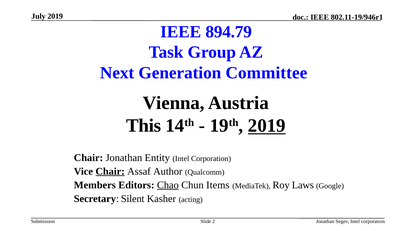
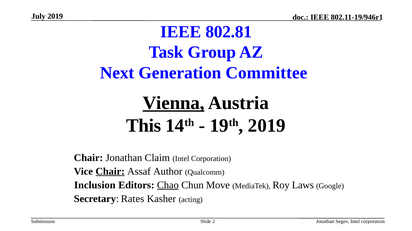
894.79: 894.79 -> 802.81
Vienna underline: none -> present
2019 at (267, 126) underline: present -> none
Entity: Entity -> Claim
Members: Members -> Inclusion
Items: Items -> Move
Silent: Silent -> Rates
